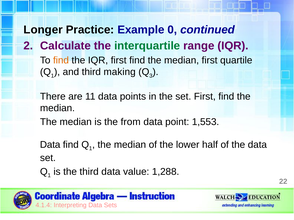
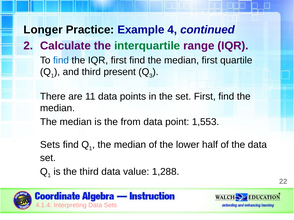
0: 0 -> 4
find at (61, 60) colour: orange -> blue
making: making -> present
Data at (50, 145): Data -> Sets
